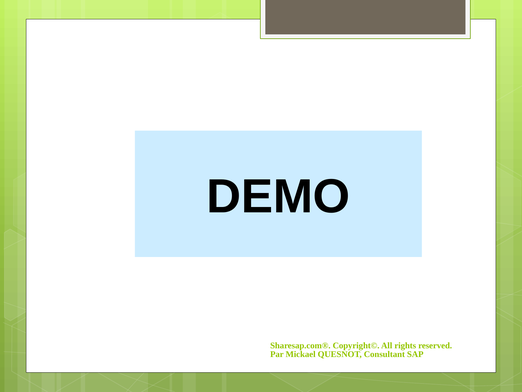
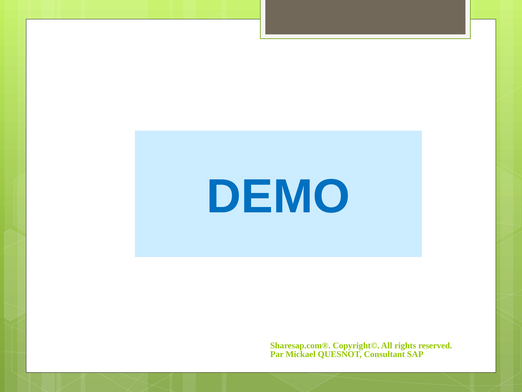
DEMO colour: black -> blue
